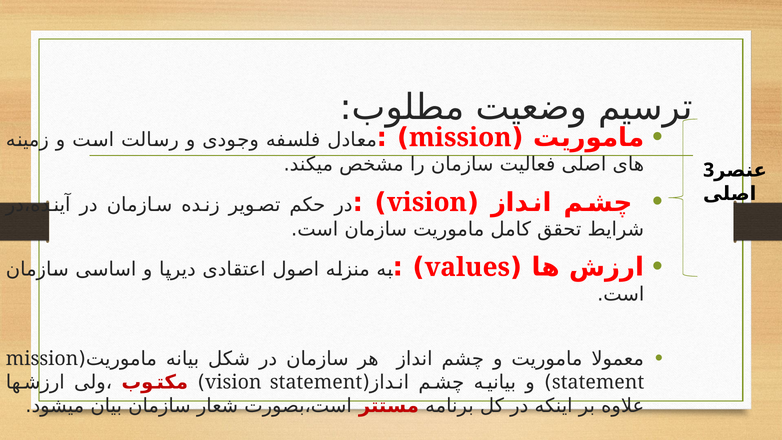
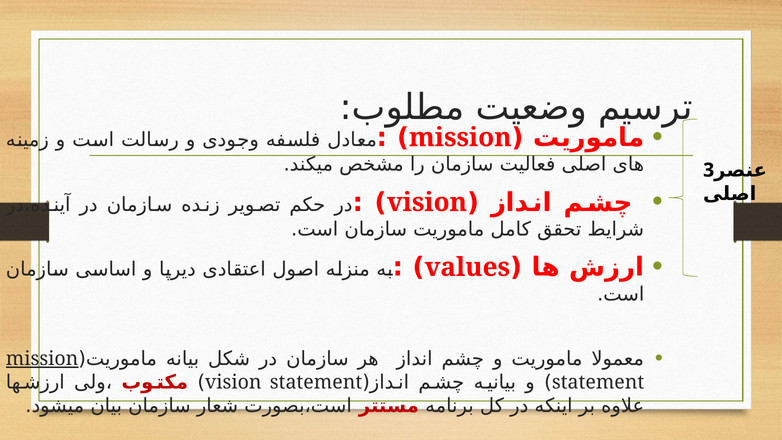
mission at (42, 359) underline: none -> present
